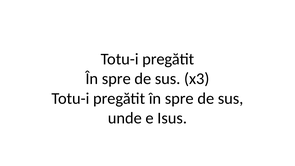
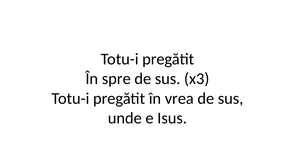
spre at (179, 98): spre -> vrea
